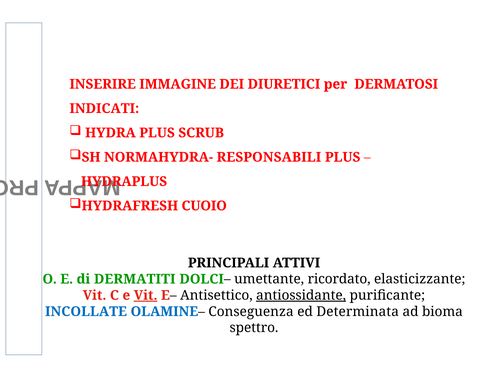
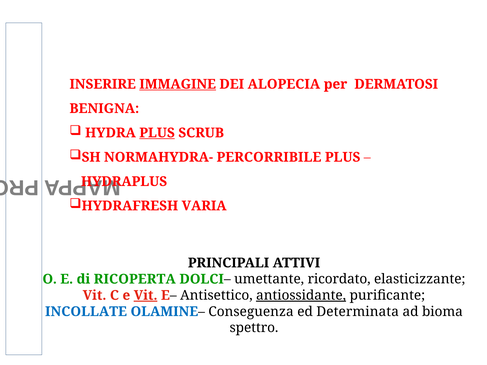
IMMAGINE underline: none -> present
DIURETICI: DIURETICI -> ALOPECIA
INDICATI: INDICATI -> BENIGNA
PLUS at (157, 133) underline: none -> present
RESPONSABILI: RESPONSABILI -> PERCORRIBILE
CUOIO: CUOIO -> VARIA
DERMATITI: DERMATITI -> RICOPERTA
